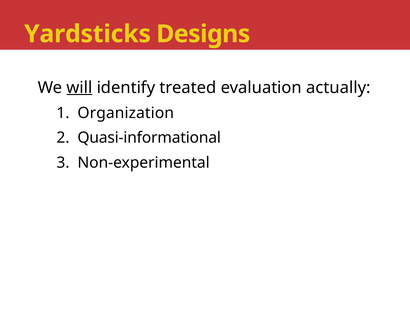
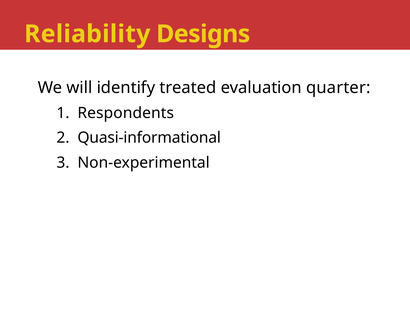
Yardsticks: Yardsticks -> Reliability
will underline: present -> none
actually: actually -> quarter
Organization: Organization -> Respondents
